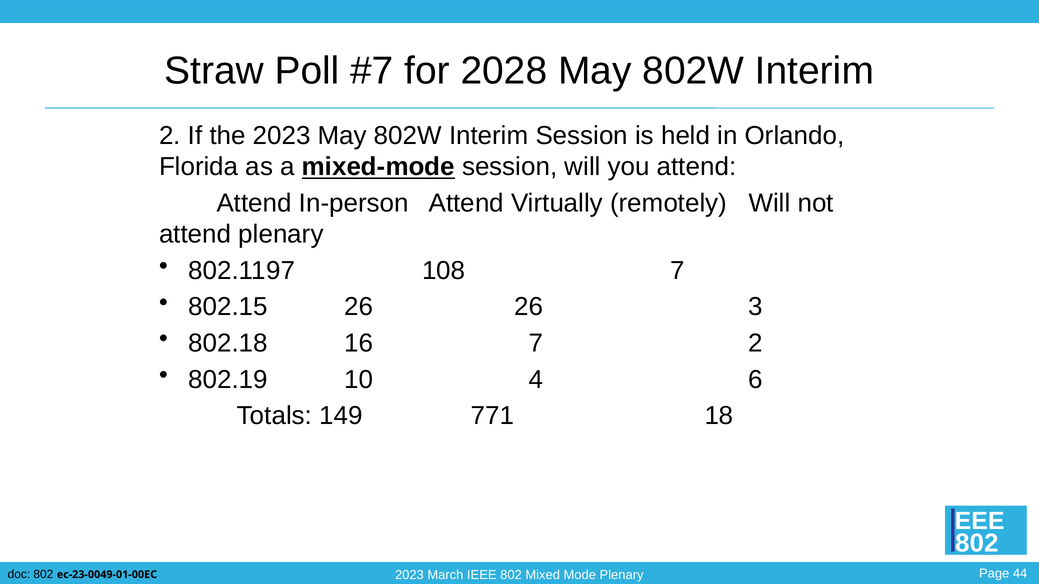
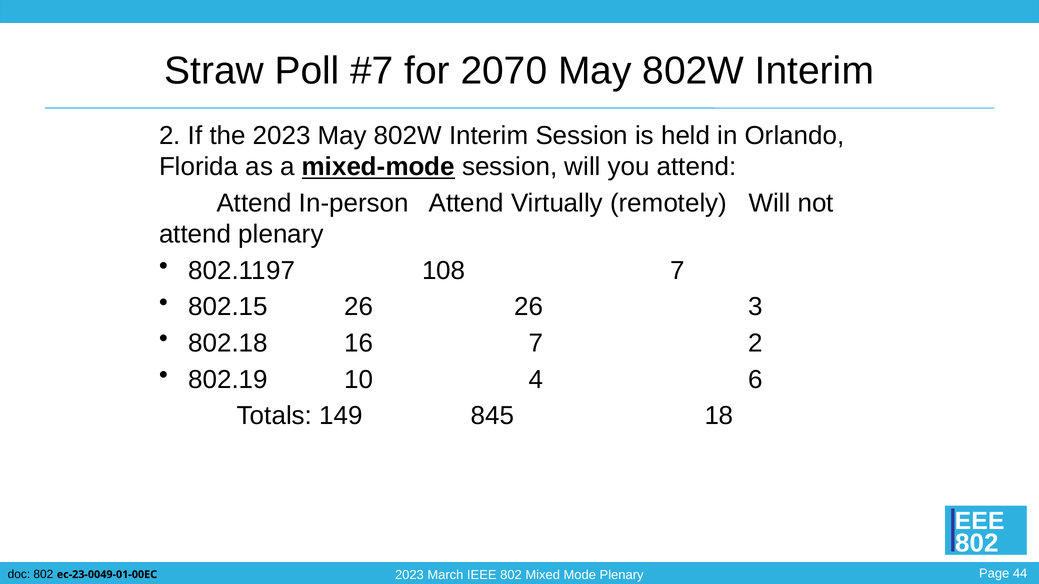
2028: 2028 -> 2070
771: 771 -> 845
